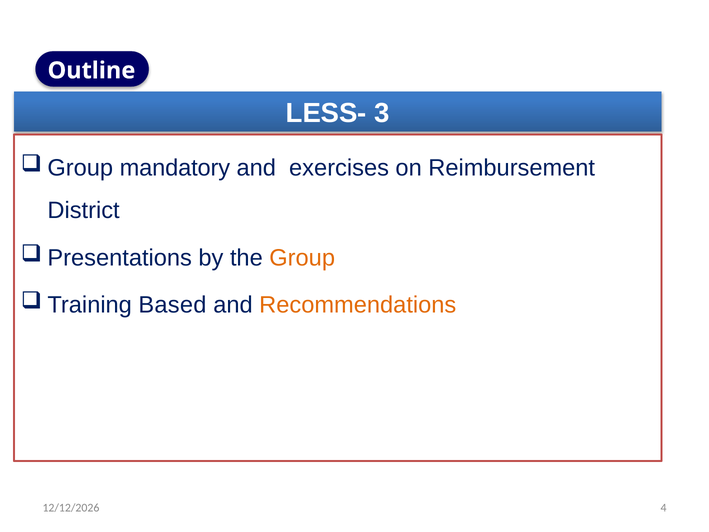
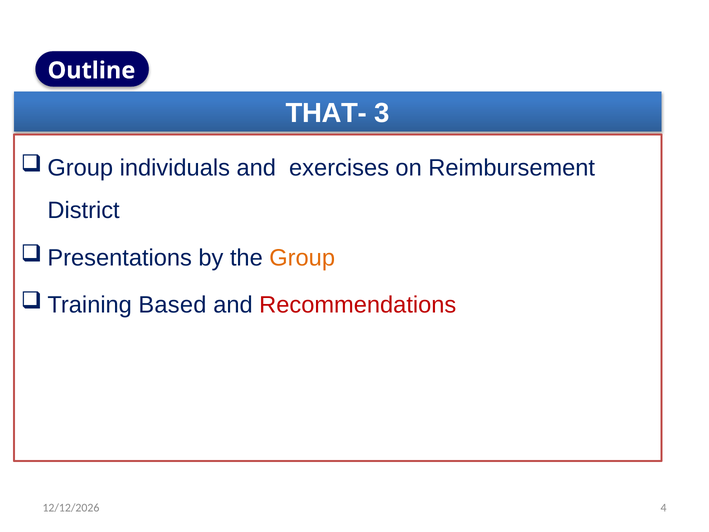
LESS-: LESS- -> THAT-
mandatory: mandatory -> individuals
Recommendations colour: orange -> red
